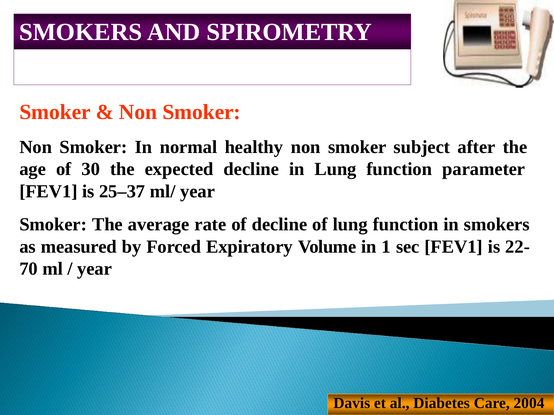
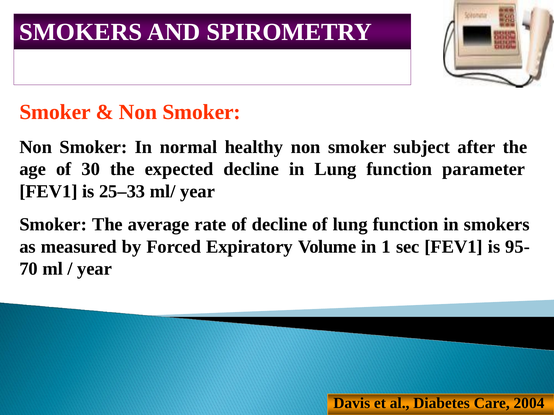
25–37: 25–37 -> 25–33
22-: 22- -> 95-
